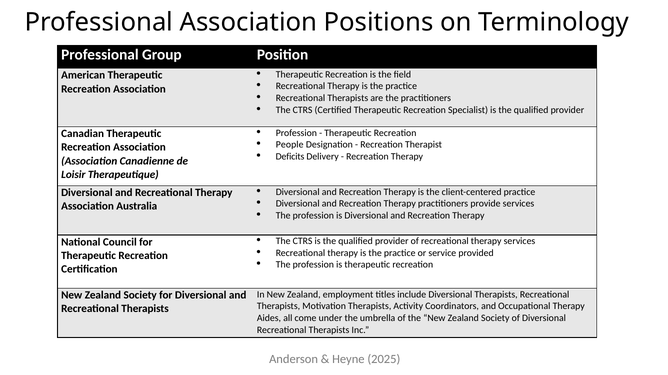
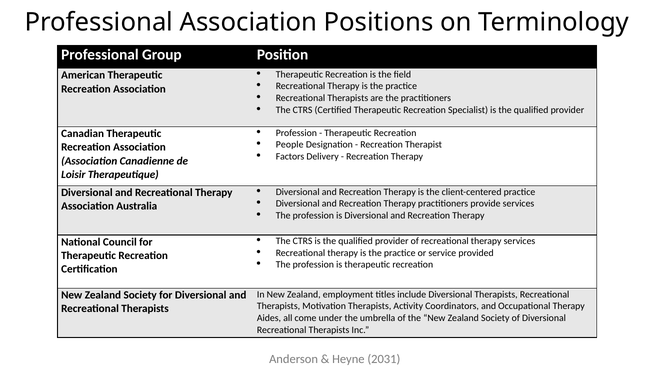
Deficits: Deficits -> Factors
2025: 2025 -> 2031
